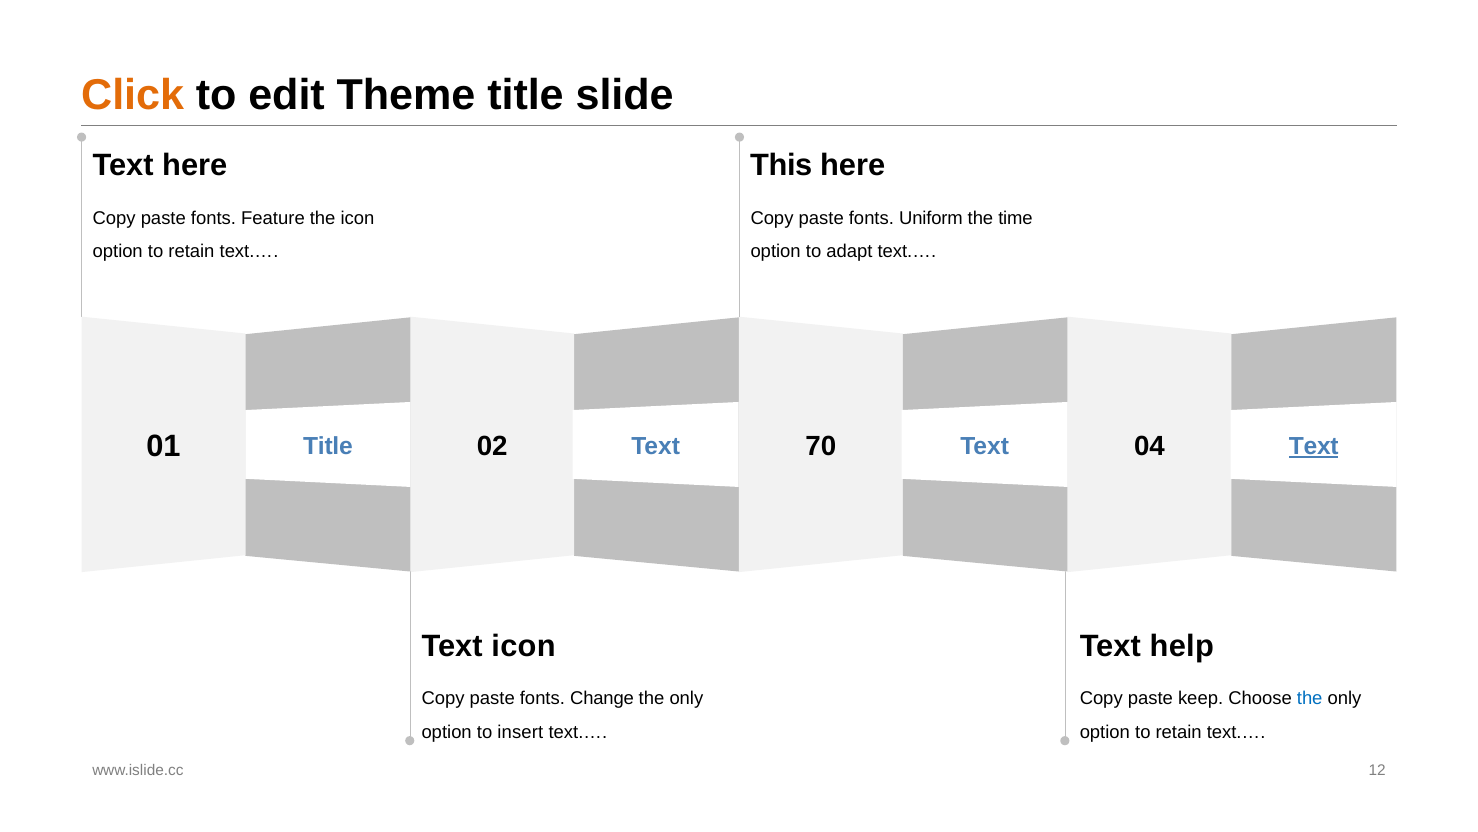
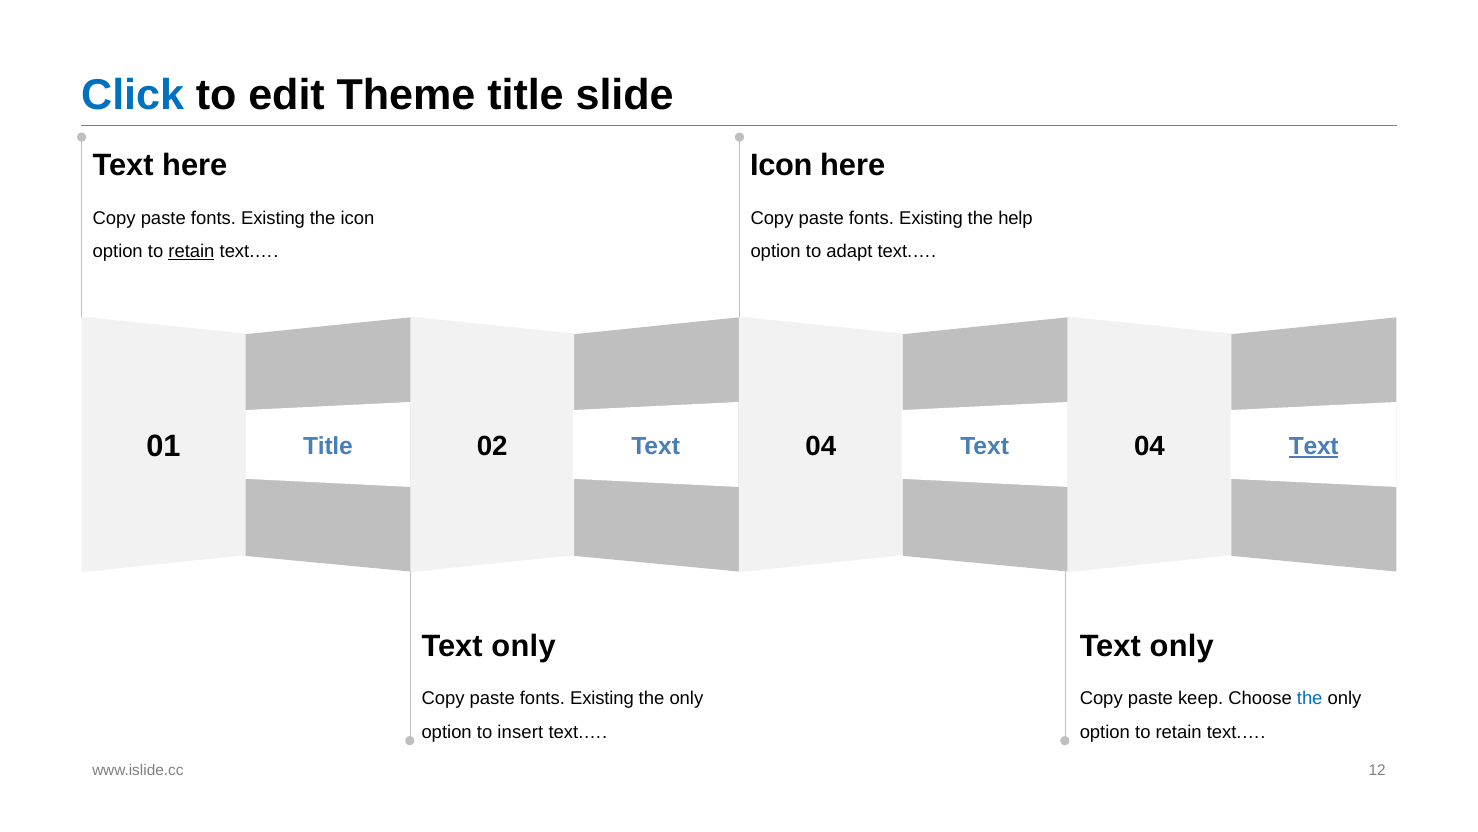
Click colour: orange -> blue
This at (781, 165): This -> Icon
Feature at (273, 218): Feature -> Existing
Uniform at (931, 218): Uniform -> Existing
time: time -> help
retain at (191, 251) underline: none -> present
01 70: 70 -> 04
icon at (524, 645): icon -> only
help at (1182, 645): help -> only
Change at (602, 698): Change -> Existing
